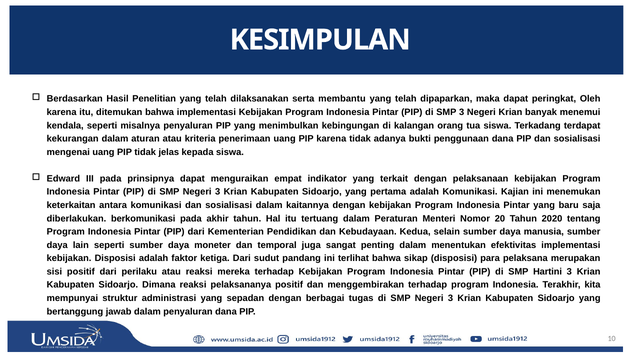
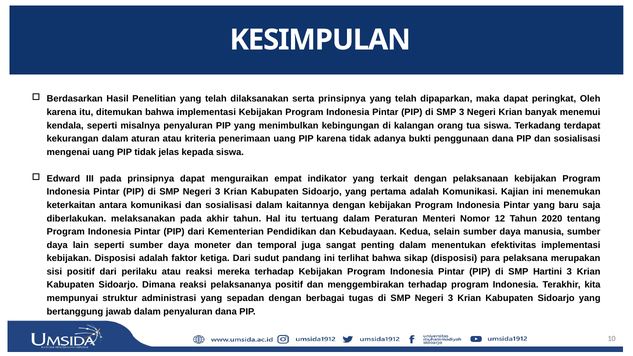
serta membantu: membantu -> prinsipnya
berkomunikasi: berkomunikasi -> melaksanakan
20: 20 -> 12
